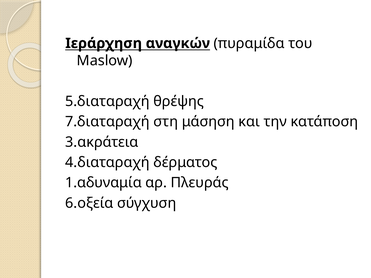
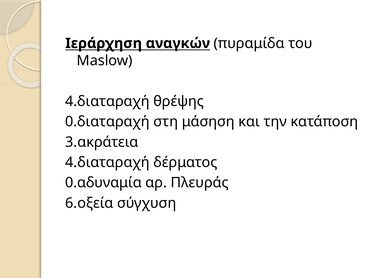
5.διαταραχή at (107, 101): 5.διαταραχή -> 4.διαταραχή
7.διαταραχή: 7.διαταραχή -> 0.διαταραχή
1.αδυναμία: 1.αδυναμία -> 0.αδυναμία
